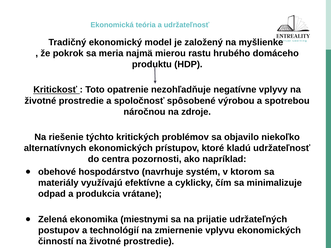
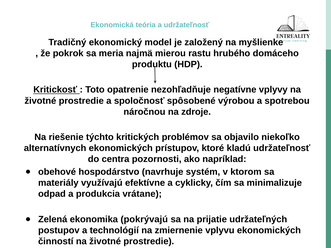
miestnymi: miestnymi -> pokrývajú
